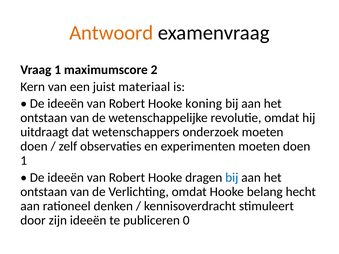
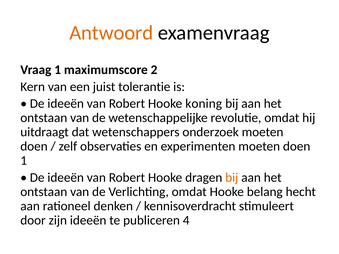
materiaal: materiaal -> tolerantie
bij at (232, 178) colour: blue -> orange
0: 0 -> 4
